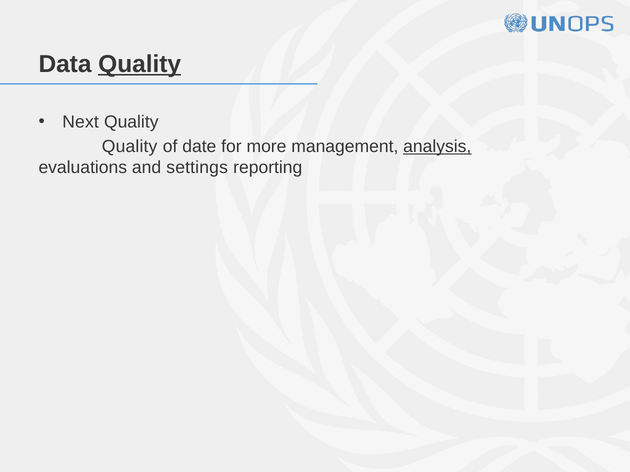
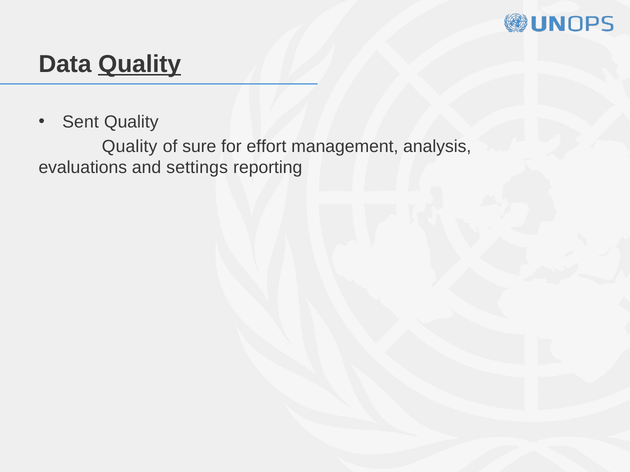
Next: Next -> Sent
date: date -> sure
more: more -> effort
analysis underline: present -> none
